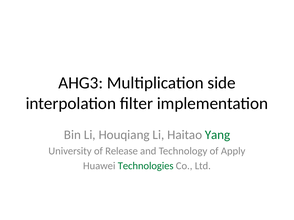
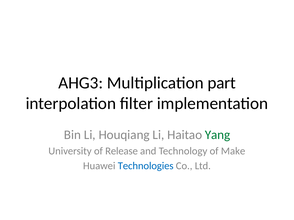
side: side -> part
Apply: Apply -> Make
Technologies colour: green -> blue
